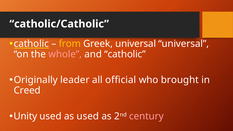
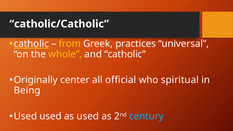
Greek universal: universal -> practices
whole colour: pink -> yellow
leader: leader -> center
brought: brought -> spiritual
Creed: Creed -> Being
Unity at (25, 116): Unity -> Used
century colour: pink -> light blue
